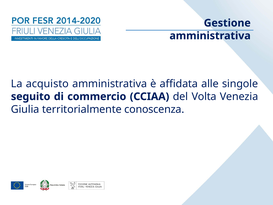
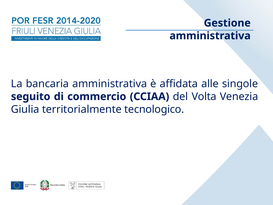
acquisto: acquisto -> bancaria
conoscenza: conoscenza -> tecnologico
